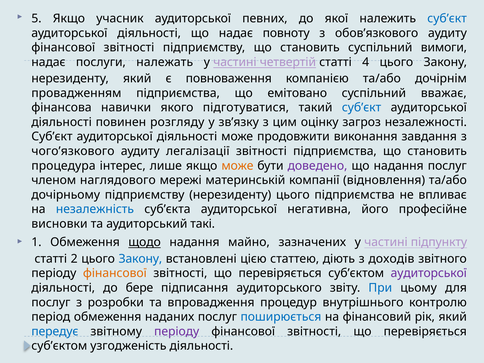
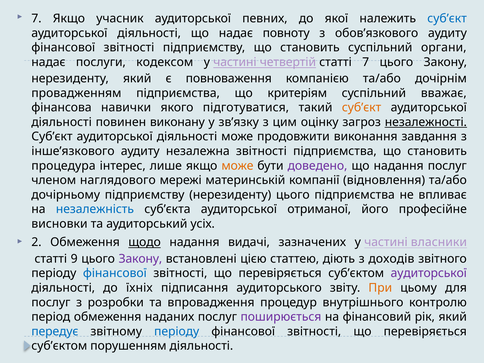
5 at (36, 19): 5 -> 7
вимоги: вимоги -> органи
належать: належать -> кодексом
статті 4: 4 -> 7
емітовано: емітовано -> критеріям
суб’єкт at (362, 108) colour: blue -> orange
розгляду: розгляду -> виконану
незалежності underline: none -> present
чого’язкового: чого’язкового -> інше’язкового
легалізації: легалізації -> незалежна
негативна: негативна -> отриманої
такі: такі -> усіх
1: 1 -> 2
майно: майно -> видачі
підпункту: підпункту -> власники
2: 2 -> 9
Закону at (140, 259) colour: blue -> purple
фінансової at (115, 273) colour: orange -> blue
бере: бере -> їхніх
При colour: blue -> orange
поширюється colour: blue -> purple
періоду at (177, 331) colour: purple -> blue
узгодженість: узгодженість -> порушенням
